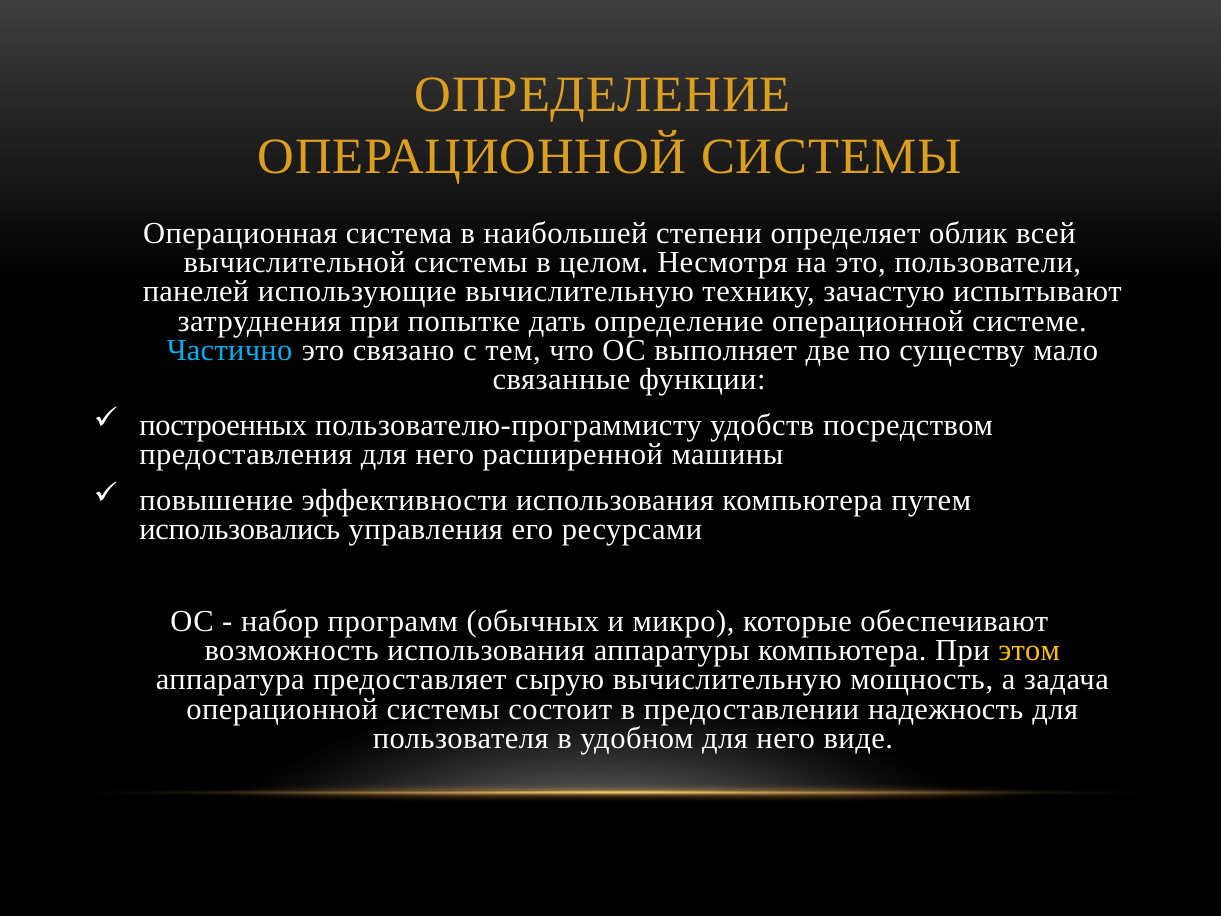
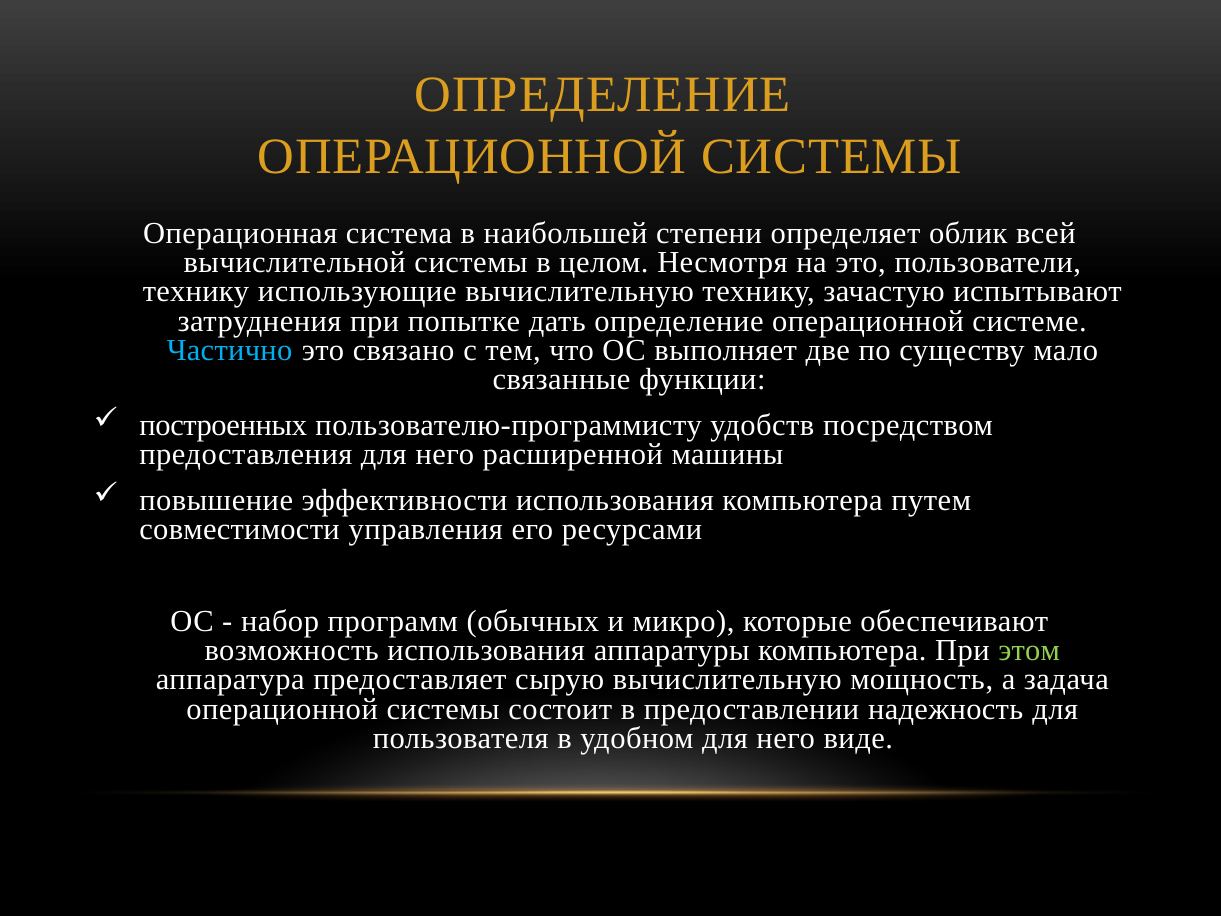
панелей at (196, 292): панелей -> технику
использовались: использовались -> совместимости
этом colour: yellow -> light green
